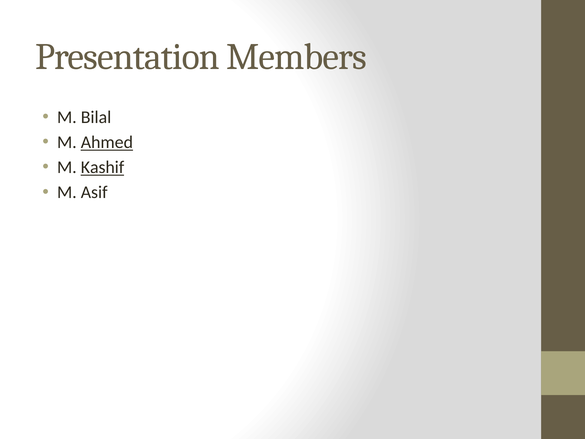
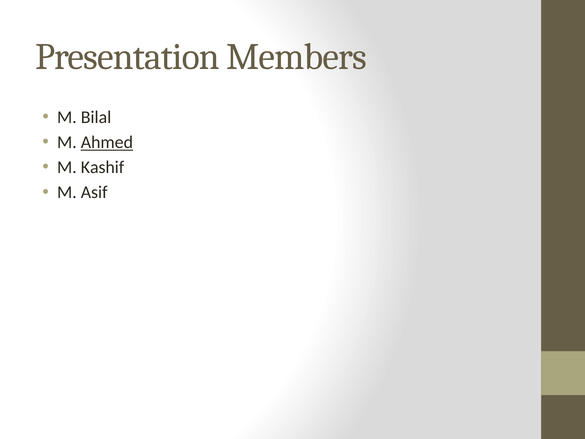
Kashif underline: present -> none
